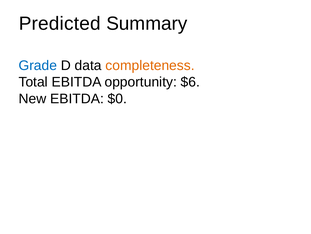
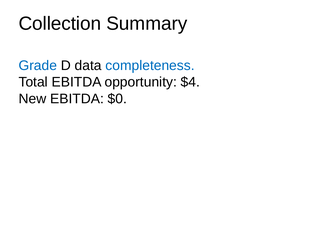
Predicted: Predicted -> Collection
completeness colour: orange -> blue
$6: $6 -> $4
